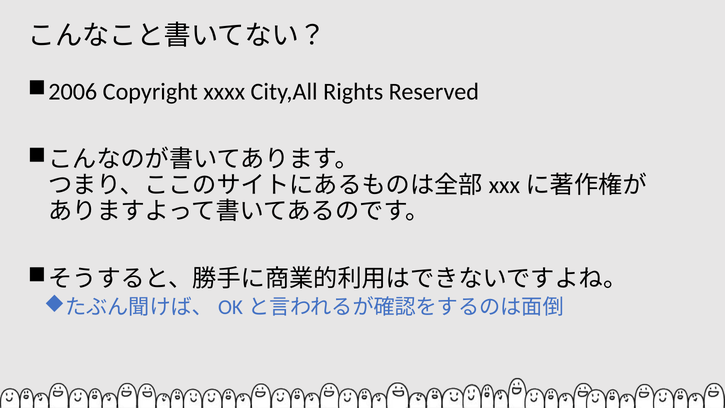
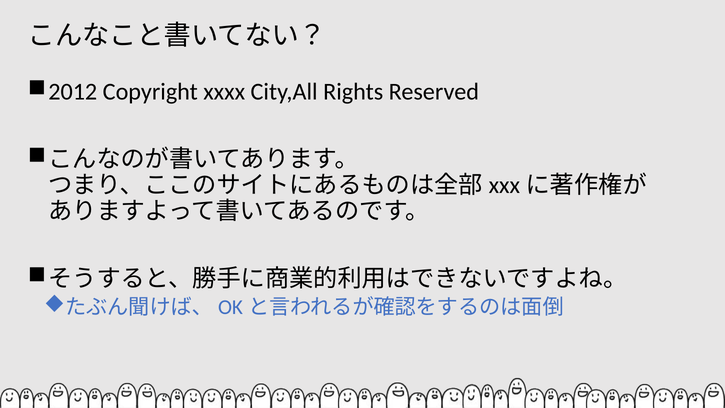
2006: 2006 -> 2012
